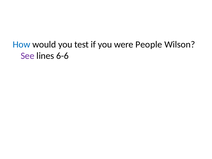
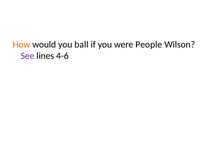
How colour: blue -> orange
test: test -> ball
6-6: 6-6 -> 4-6
